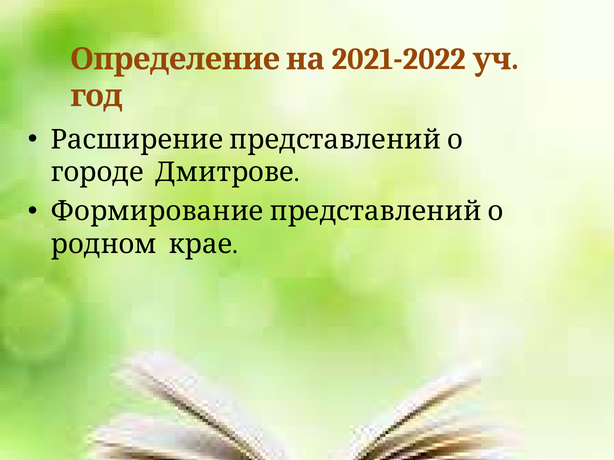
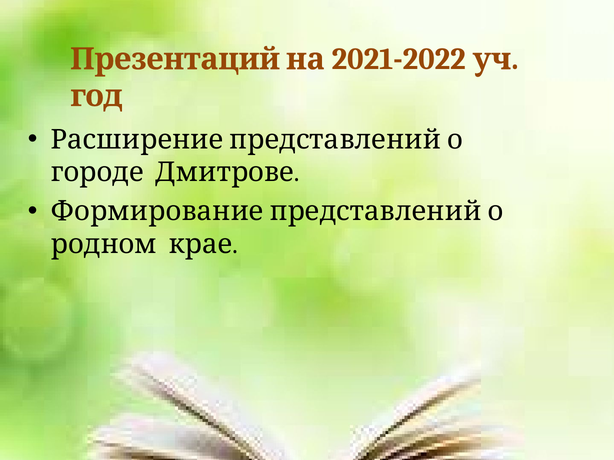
Определение: Определение -> Презентаций
